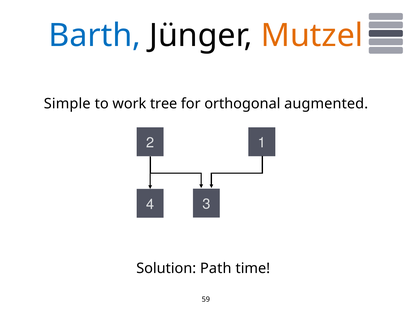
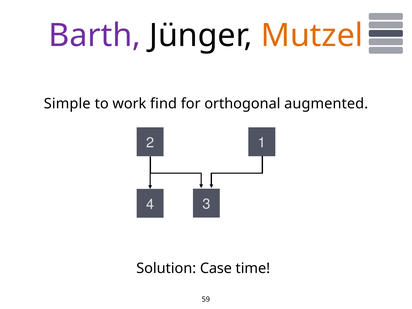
Barth colour: blue -> purple
tree: tree -> find
Path: Path -> Case
